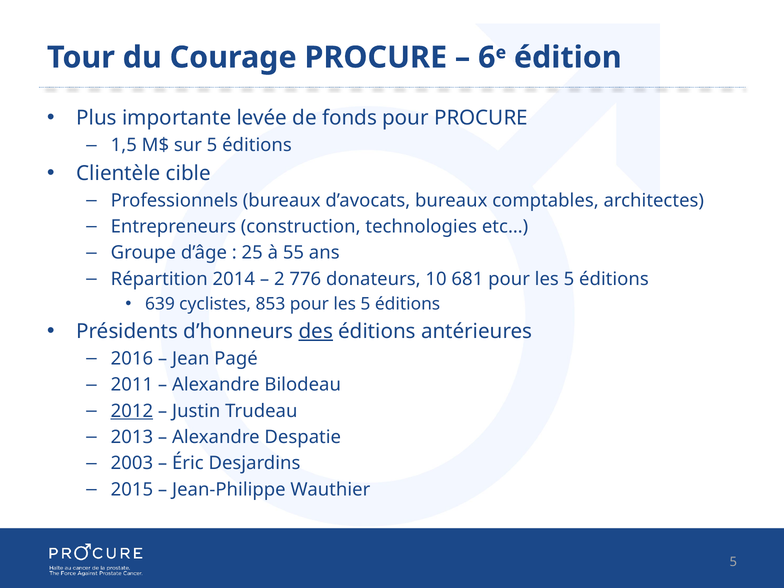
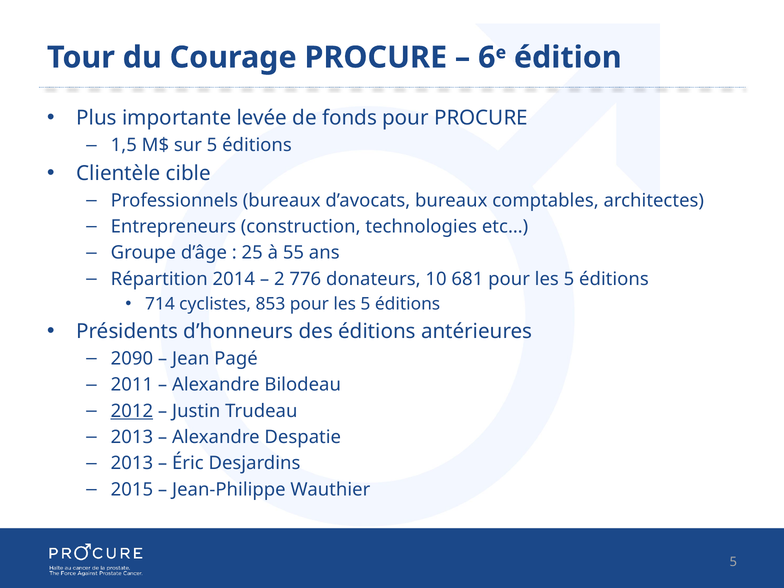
639: 639 -> 714
des underline: present -> none
2016: 2016 -> 2090
2003 at (132, 463): 2003 -> 2013
